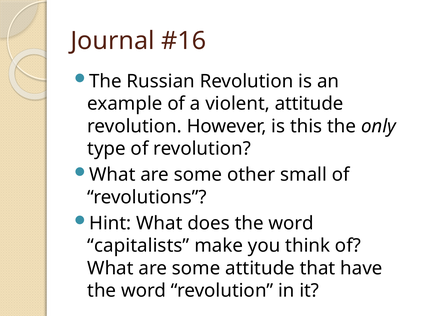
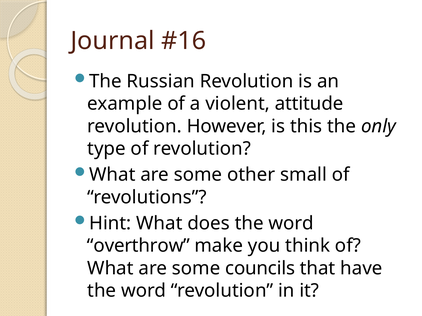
capitalists: capitalists -> overthrow
some attitude: attitude -> councils
